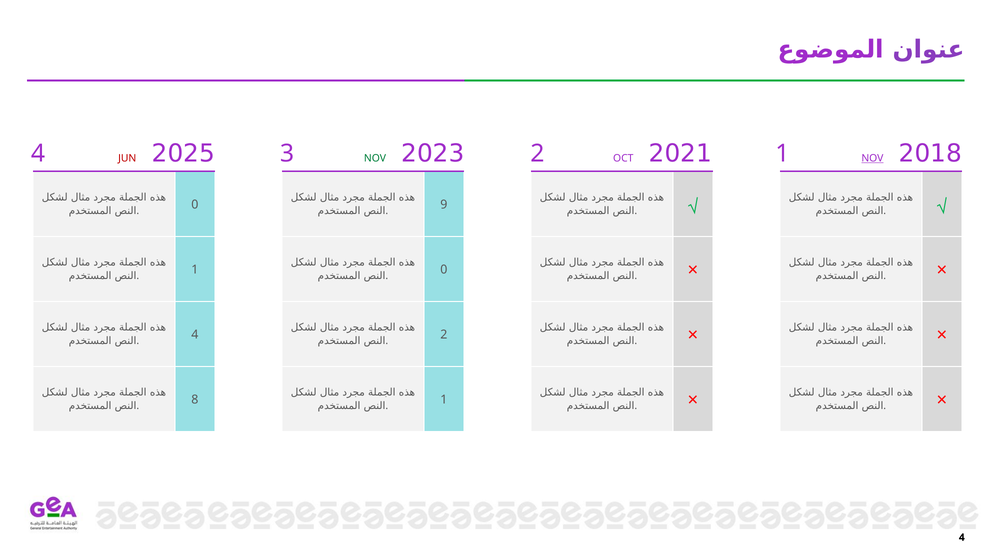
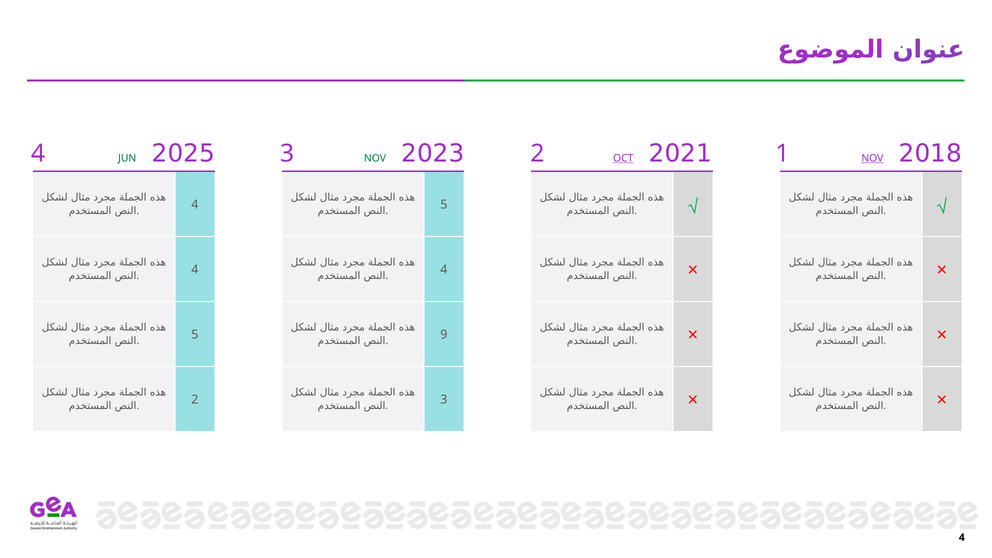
JUN colour: red -> green
OCT underline: none -> present
0 at (195, 205): 0 -> 4
9 at (444, 205): 9 -> 5
1 at (195, 270): 1 -> 4
0 at (444, 270): 0 -> 4
4 at (195, 335): 4 -> 5
2 at (444, 335): 2 -> 9
8 at (195, 400): 8 -> 2
1 at (444, 400): 1 -> 3
